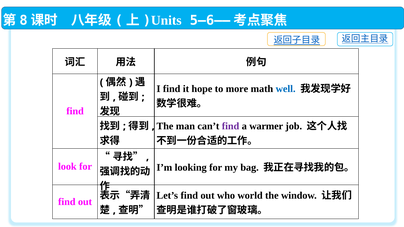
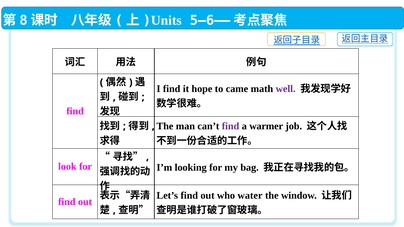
more: more -> came
well colour: blue -> purple
world: world -> water
